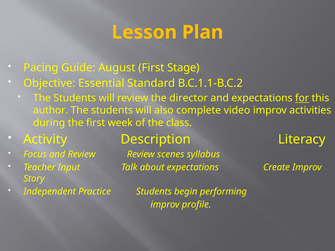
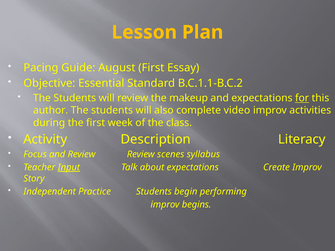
Stage: Stage -> Essay
director: director -> makeup
Input underline: none -> present
profile: profile -> begins
